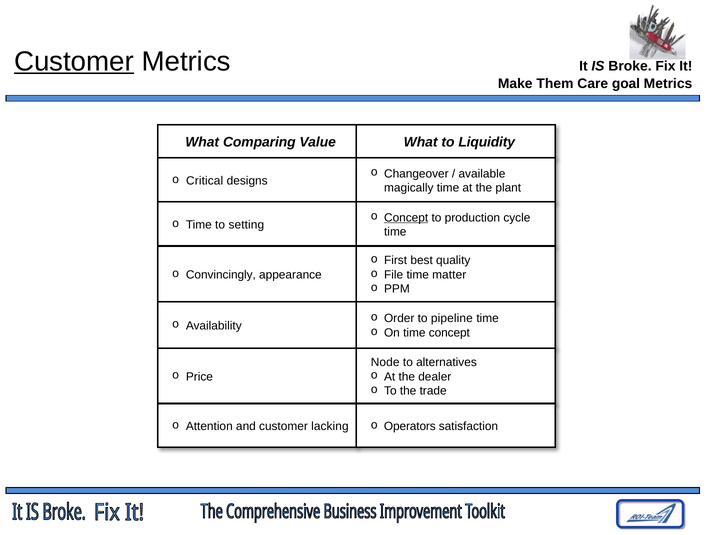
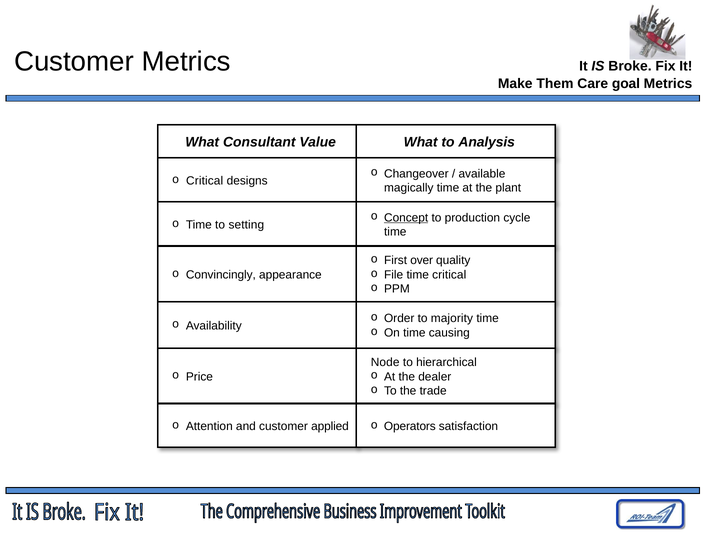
Customer at (74, 61) underline: present -> none
Comparing: Comparing -> Consultant
Liquidity: Liquidity -> Analysis
best: best -> over
time matter: matter -> critical
pipeline: pipeline -> majority
time concept: concept -> causing
alternatives: alternatives -> hierarchical
lacking: lacking -> applied
